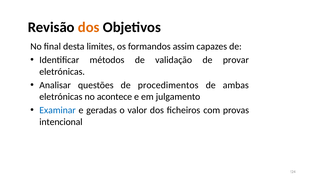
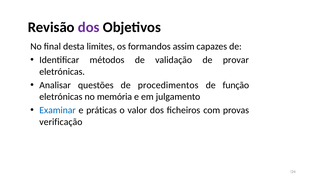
dos at (89, 27) colour: orange -> purple
ambas: ambas -> função
acontece: acontece -> memória
geradas: geradas -> práticas
intencional: intencional -> verificação
